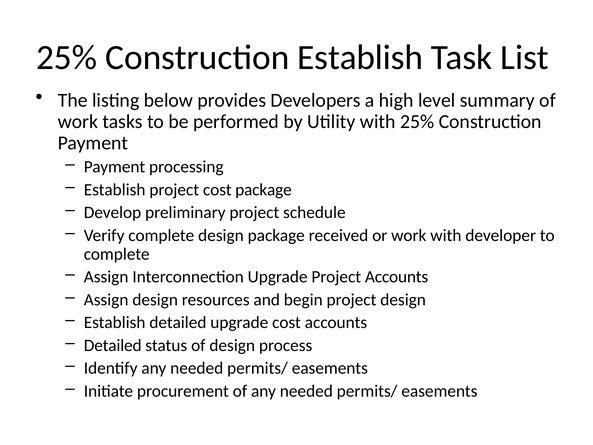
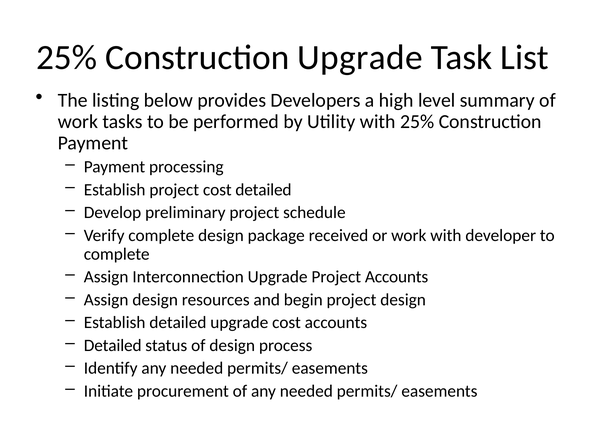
Construction Establish: Establish -> Upgrade
cost package: package -> detailed
